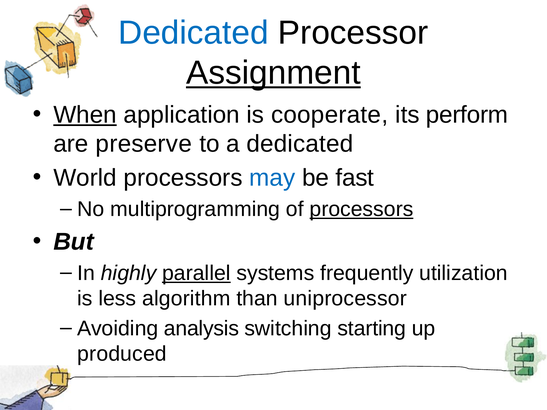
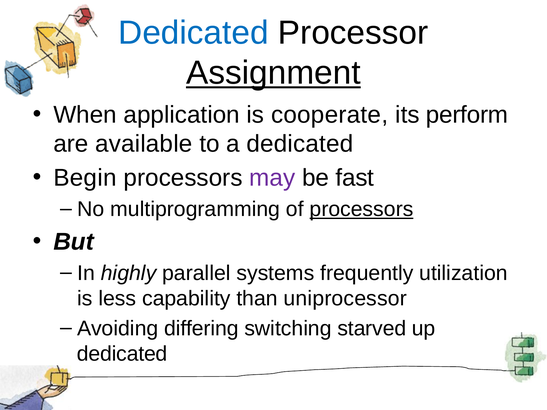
When underline: present -> none
preserve: preserve -> available
World: World -> Begin
may colour: blue -> purple
parallel underline: present -> none
algorithm: algorithm -> capability
analysis: analysis -> differing
starting: starting -> starved
produced at (122, 354): produced -> dedicated
